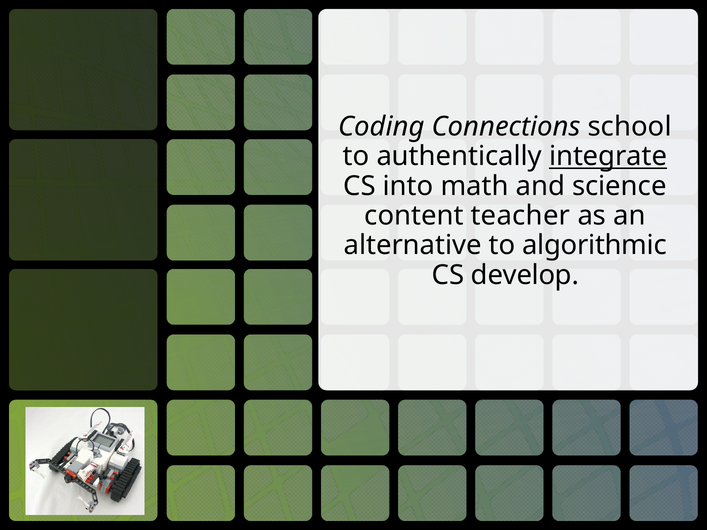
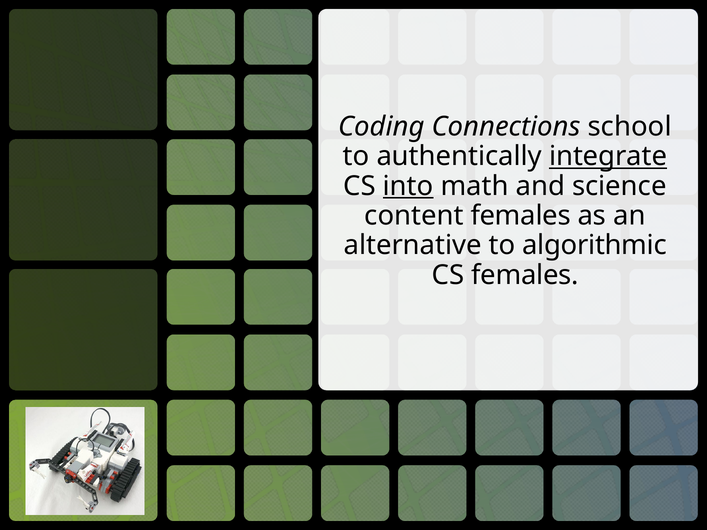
into underline: none -> present
content teacher: teacher -> females
CS develop: develop -> females
